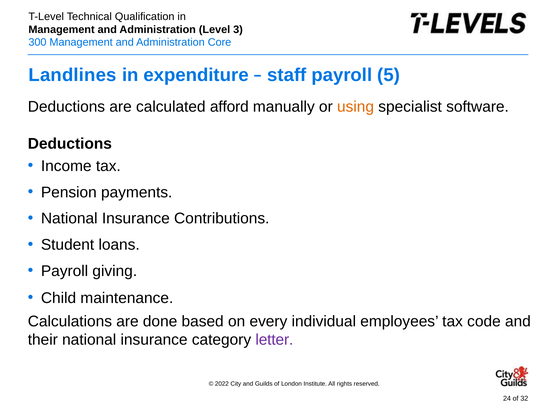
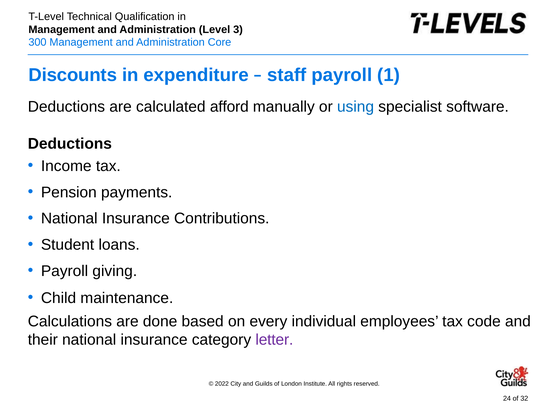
Landlines: Landlines -> Discounts
5: 5 -> 1
using colour: orange -> blue
